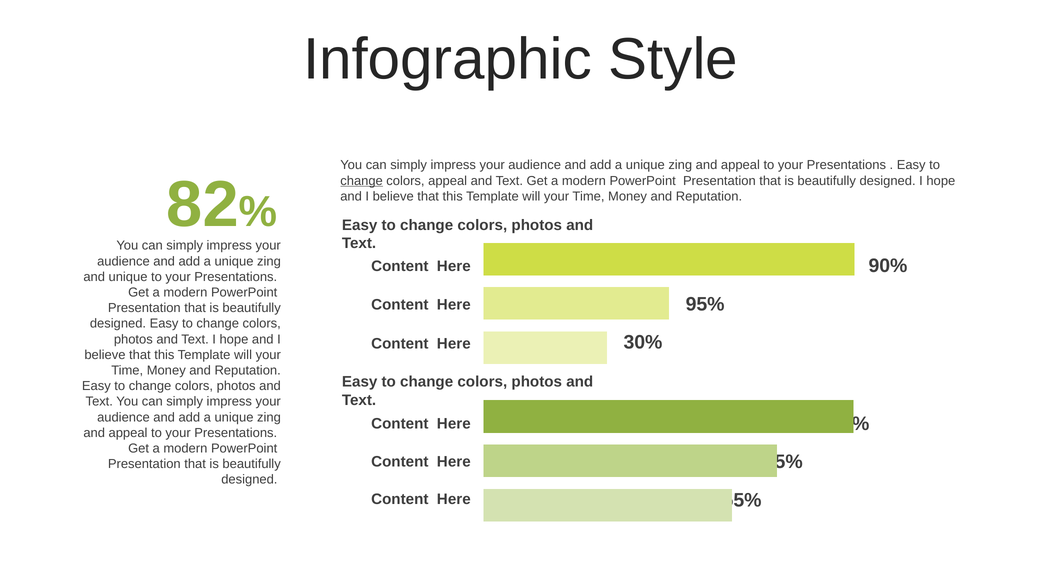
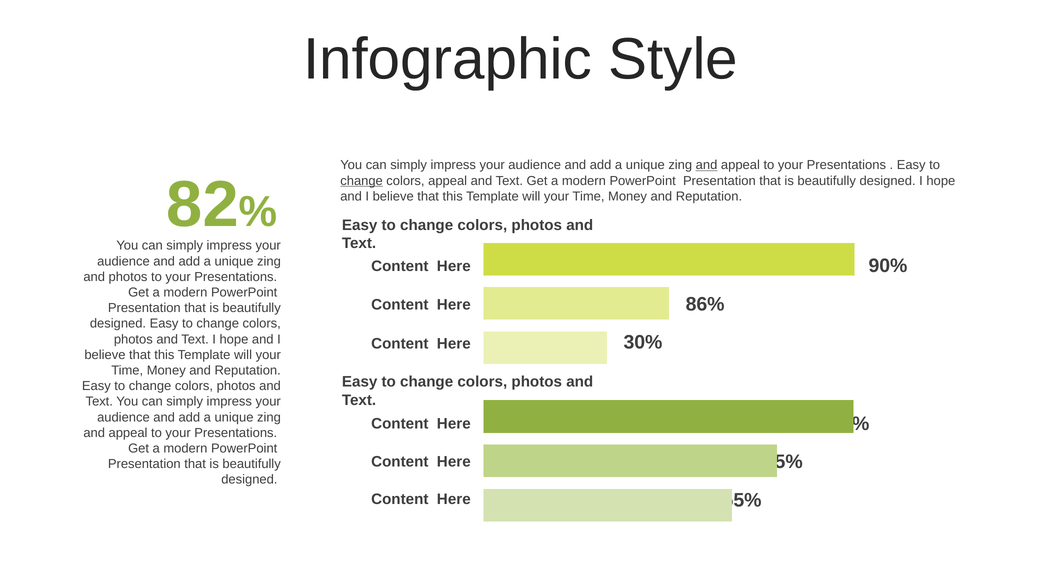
and at (707, 165) underline: none -> present
and unique: unique -> photos
95%: 95% -> 86%
